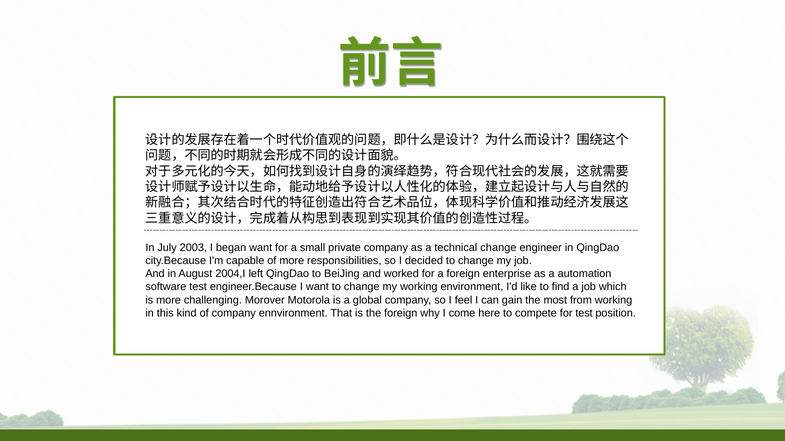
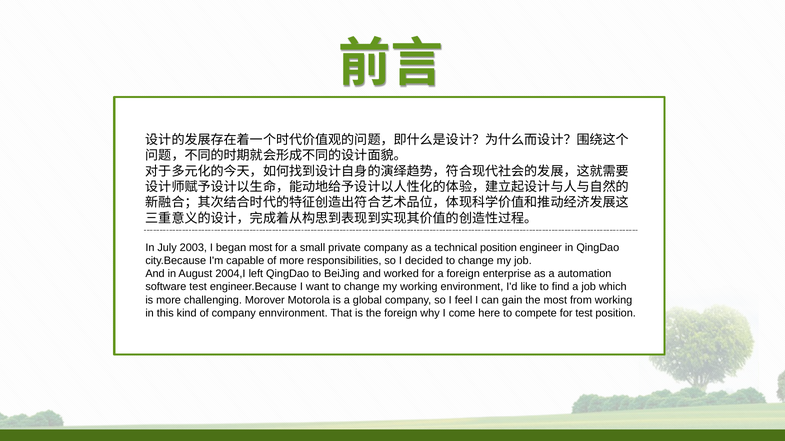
began want: want -> most
technical change: change -> position
